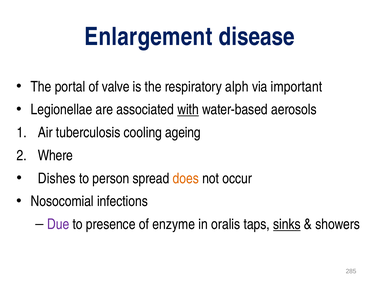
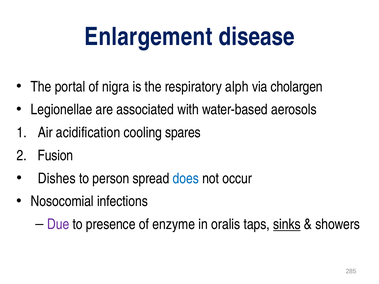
valve: valve -> nigra
important: important -> cholargen
with underline: present -> none
tuberculosis: tuberculosis -> acidification
ageing: ageing -> spares
Where: Where -> Fusion
does colour: orange -> blue
